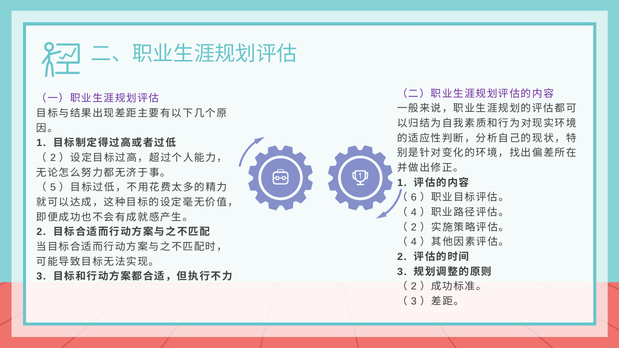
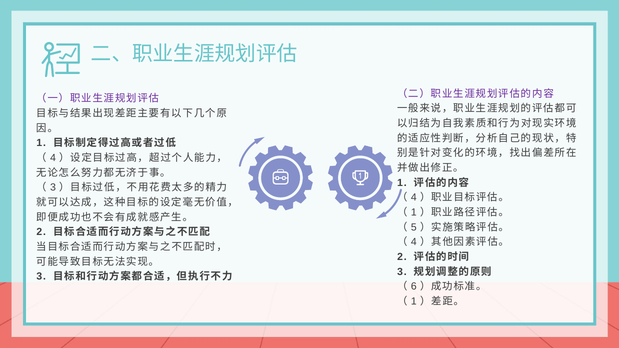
2 at (53, 158): 2 -> 4
5 at (53, 188): 5 -> 3
6 at (414, 198): 6 -> 4
4 at (414, 212): 4 -> 1
2 at (414, 227): 2 -> 5
2 at (414, 287): 2 -> 6
3 at (414, 301): 3 -> 1
